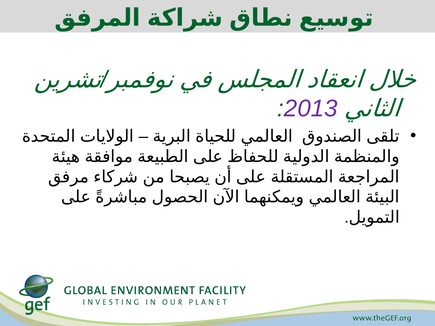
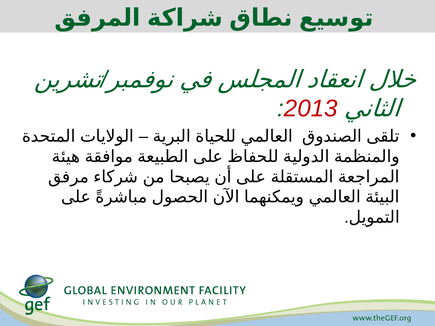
2013 colour: purple -> red
